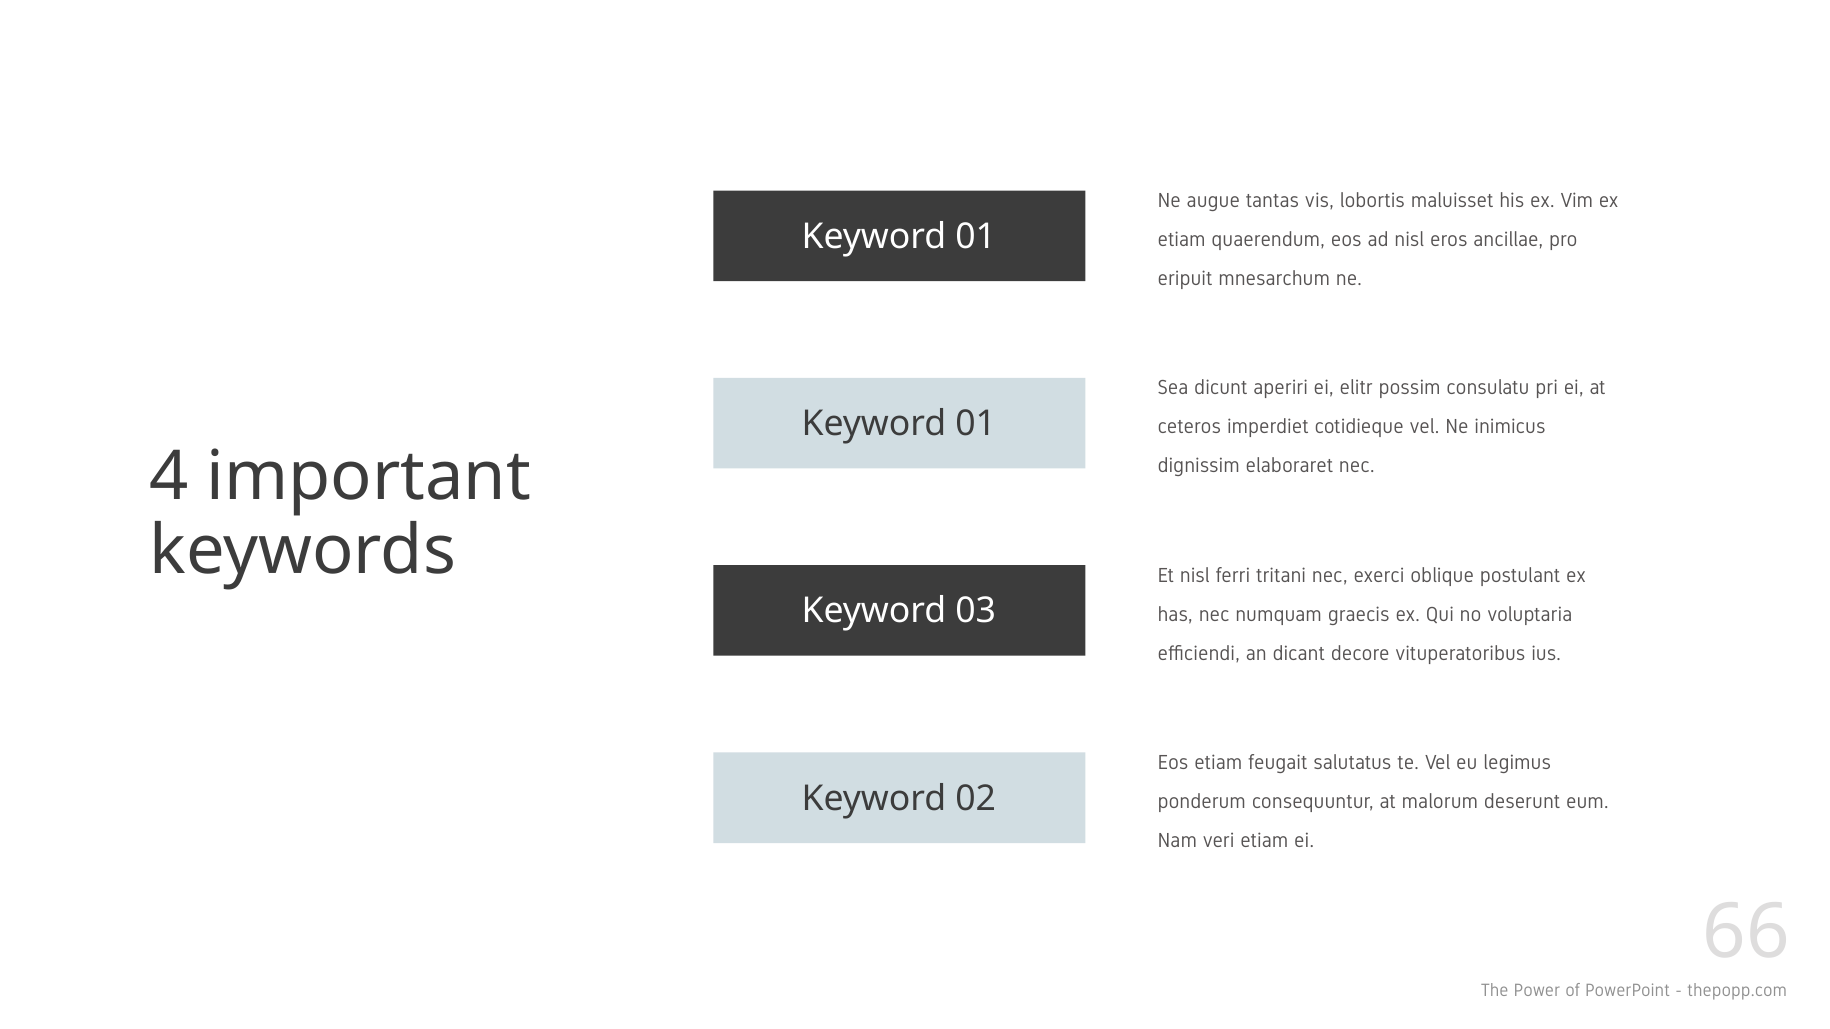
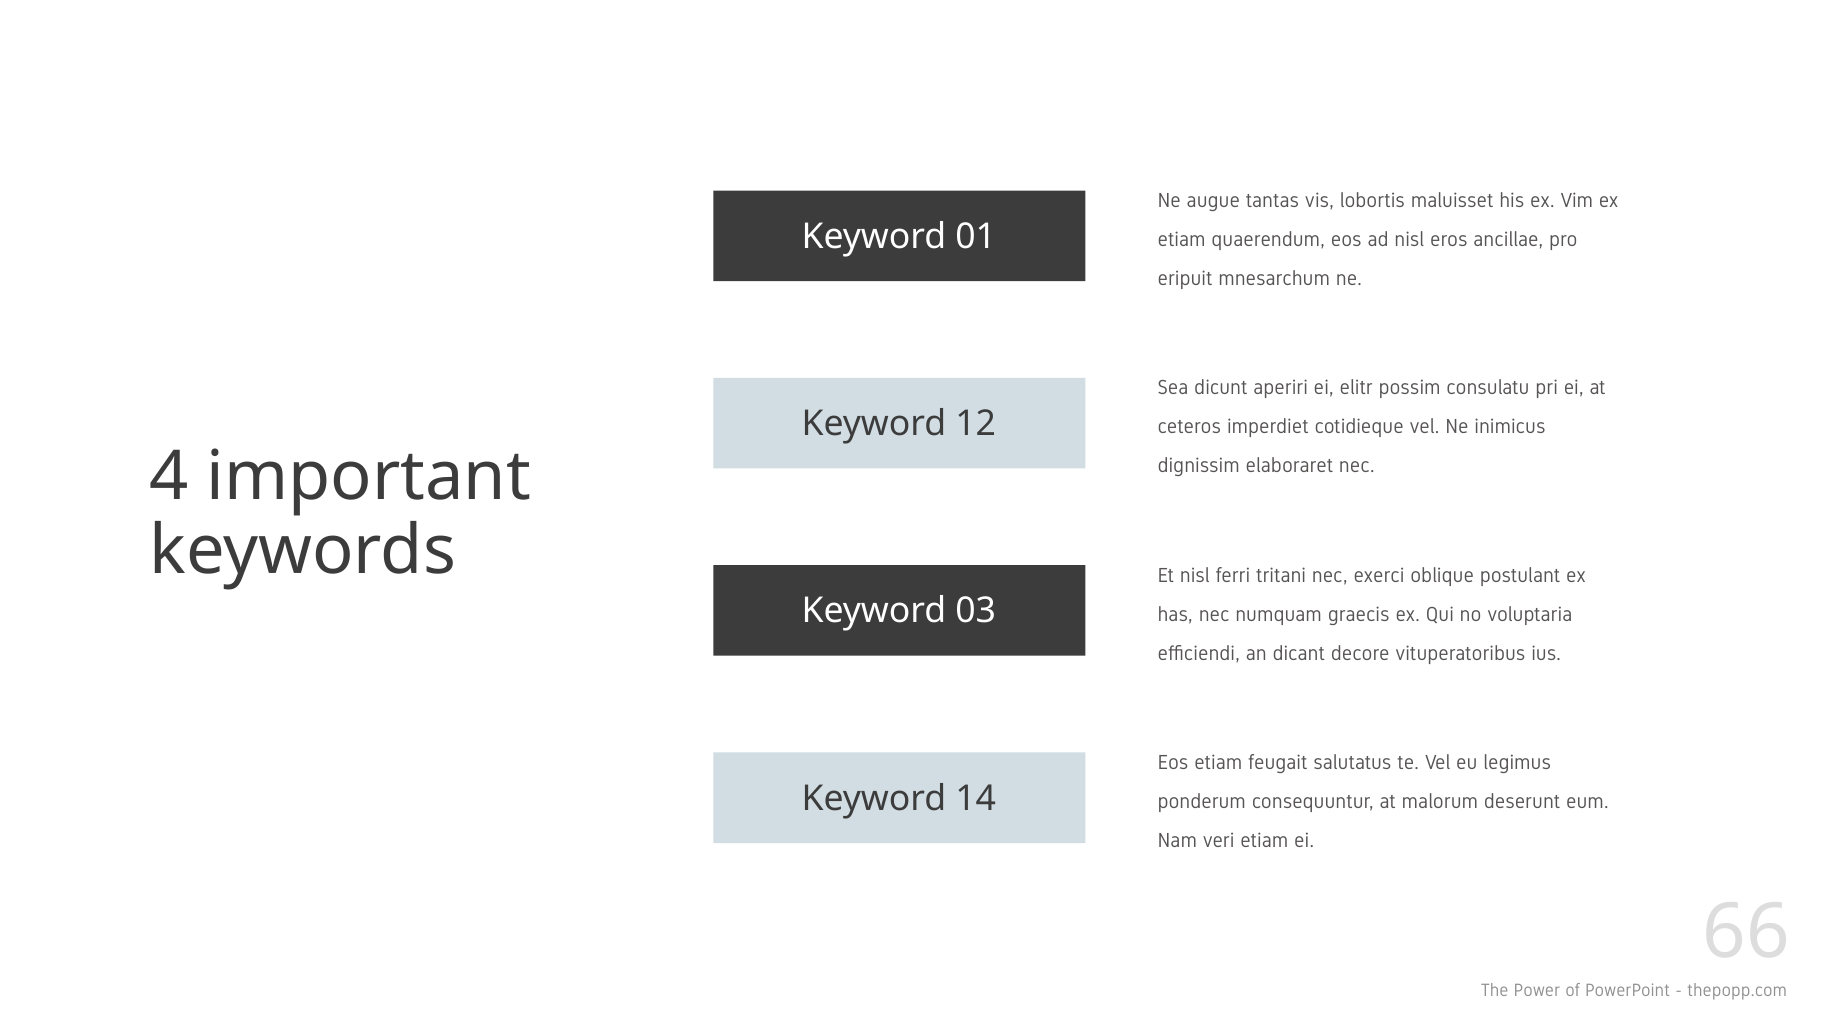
01 at (976, 424): 01 -> 12
02: 02 -> 14
